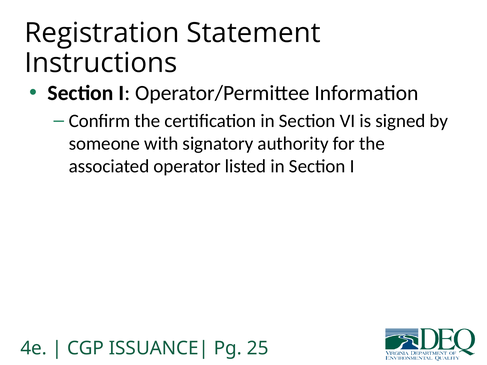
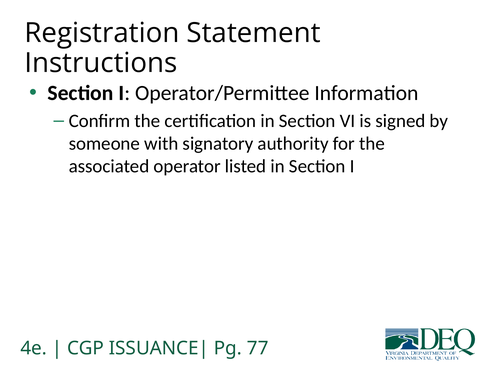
25: 25 -> 77
